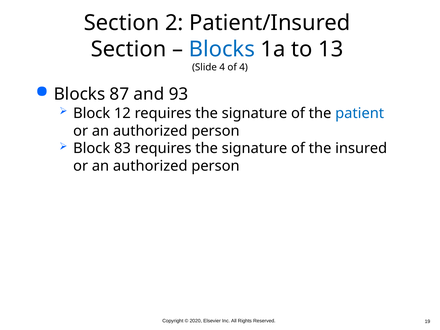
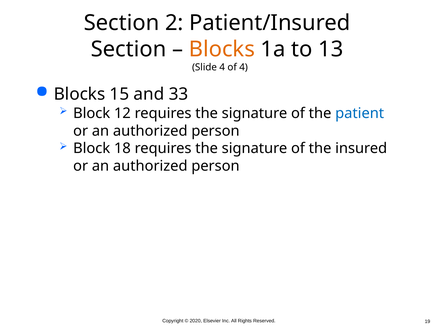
Blocks at (222, 49) colour: blue -> orange
87: 87 -> 15
93: 93 -> 33
83: 83 -> 18
